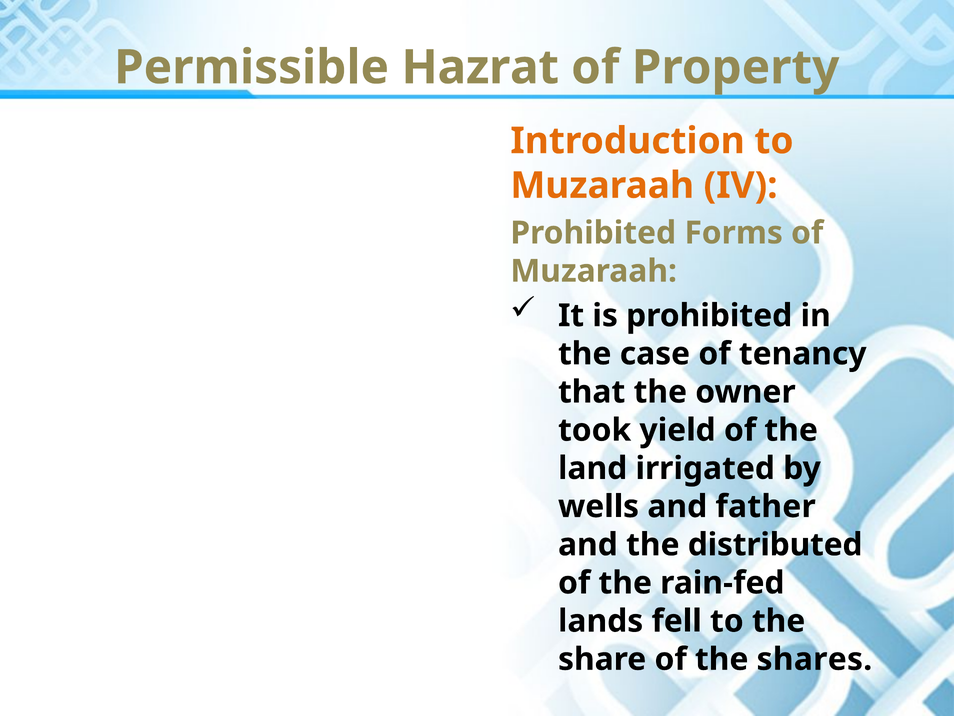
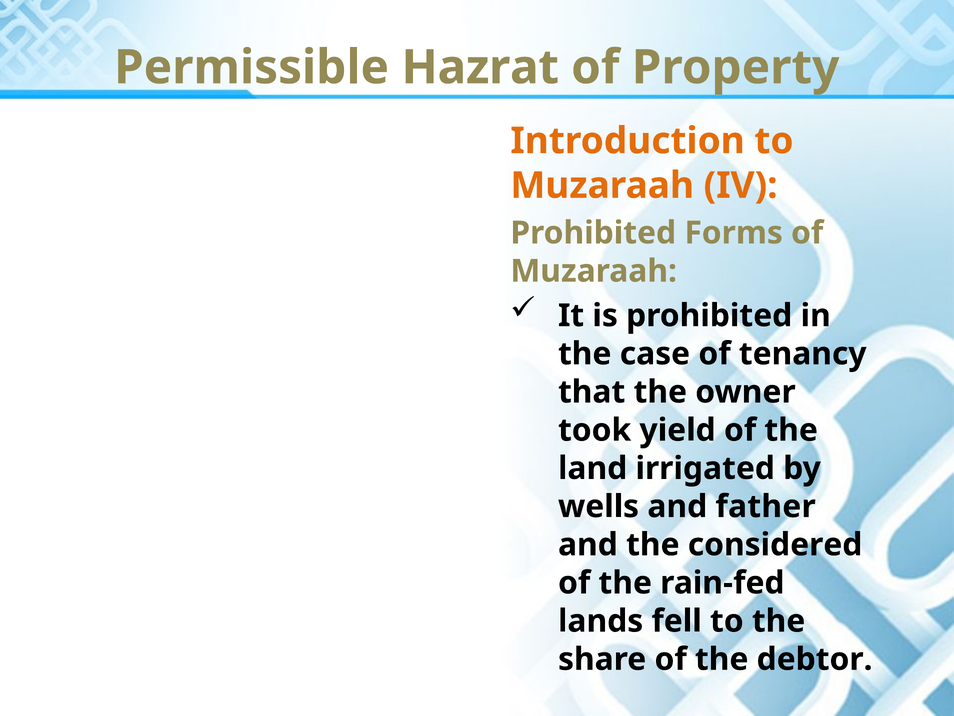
distributed: distributed -> considered
shares: shares -> debtor
